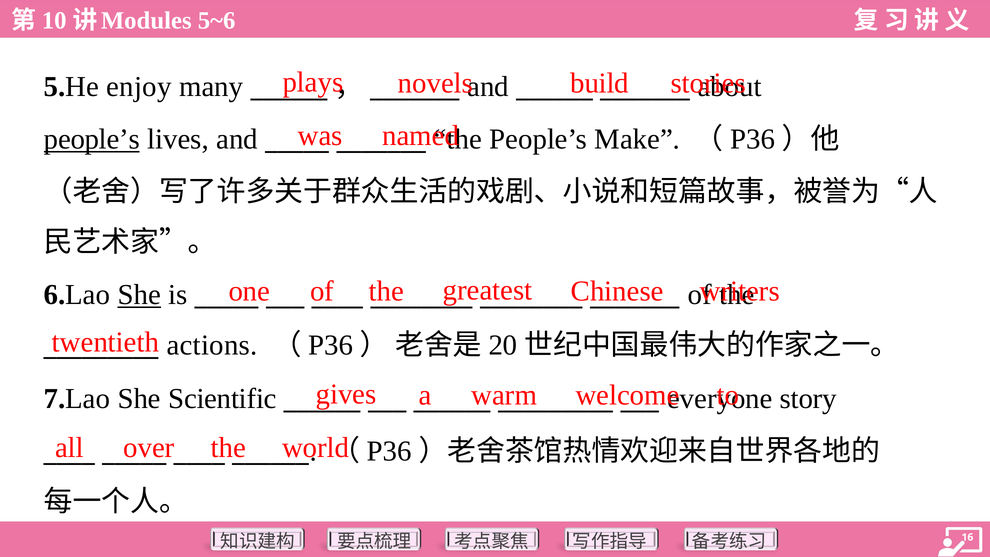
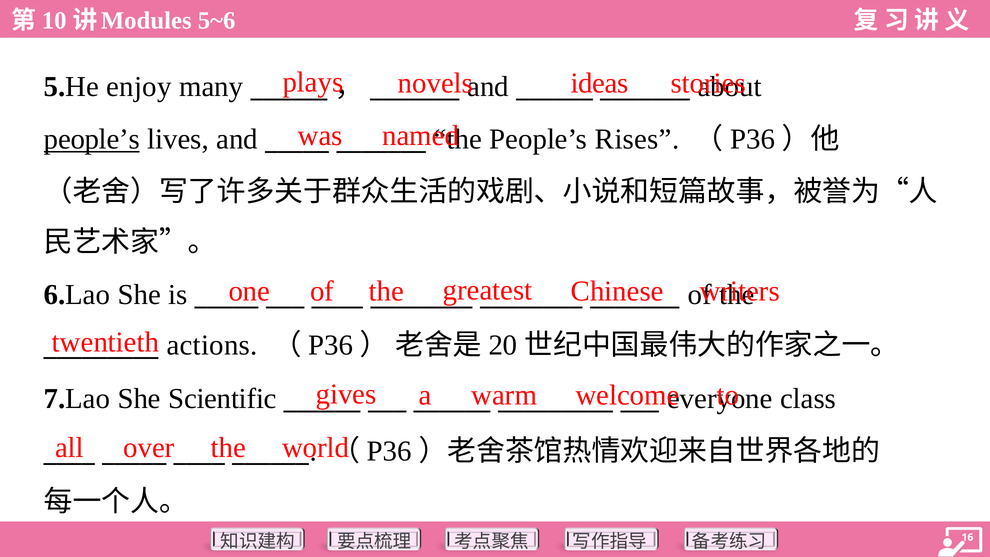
build: build -> ideas
Make: Make -> Rises
She at (139, 295) underline: present -> none
story: story -> class
